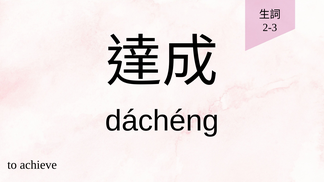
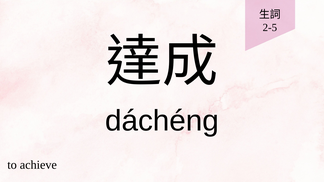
2-3: 2-3 -> 2-5
